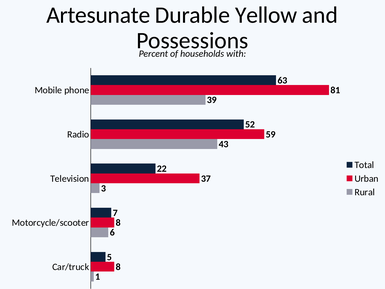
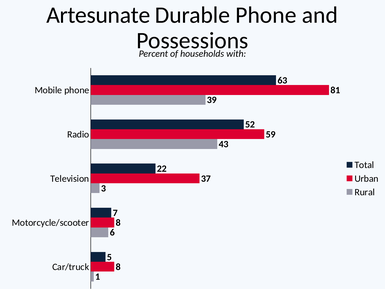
Durable Yellow: Yellow -> Phone
